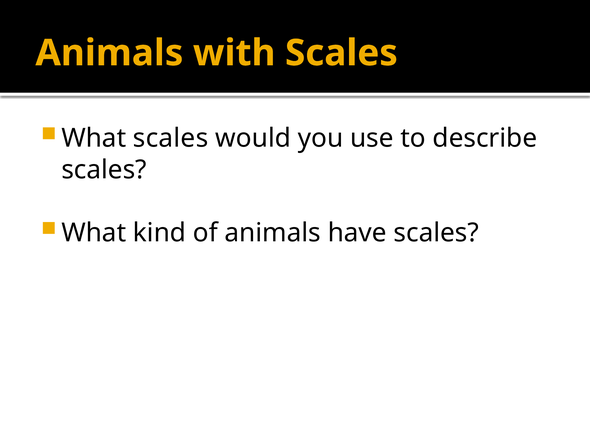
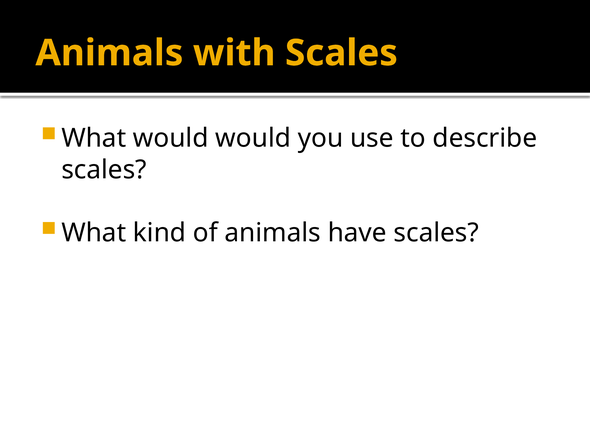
What scales: scales -> would
